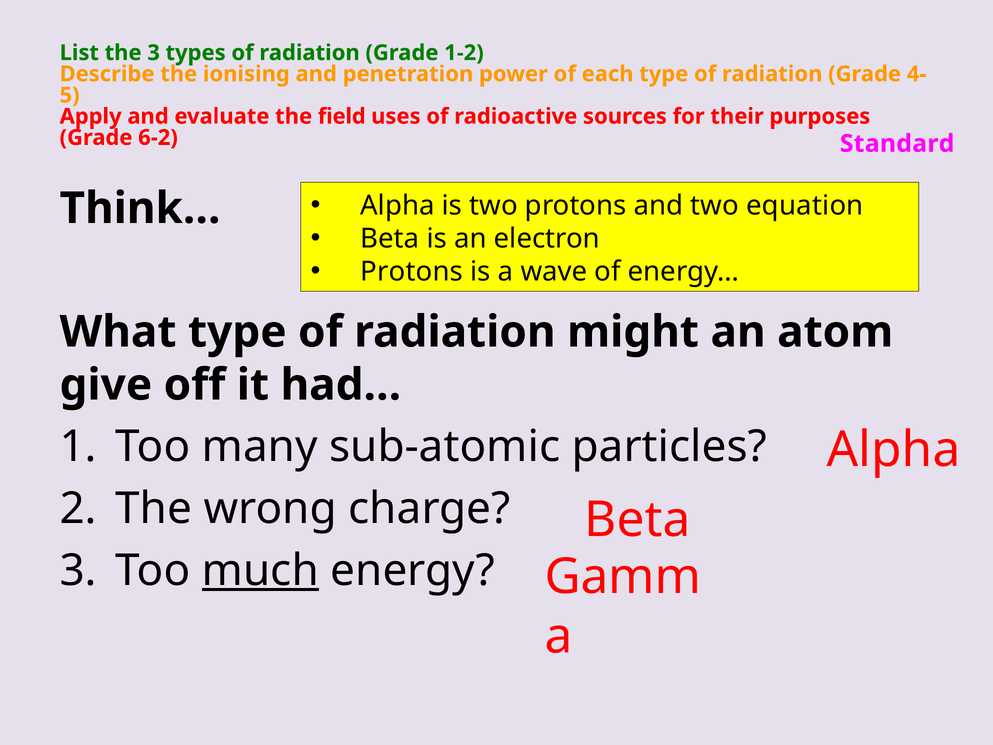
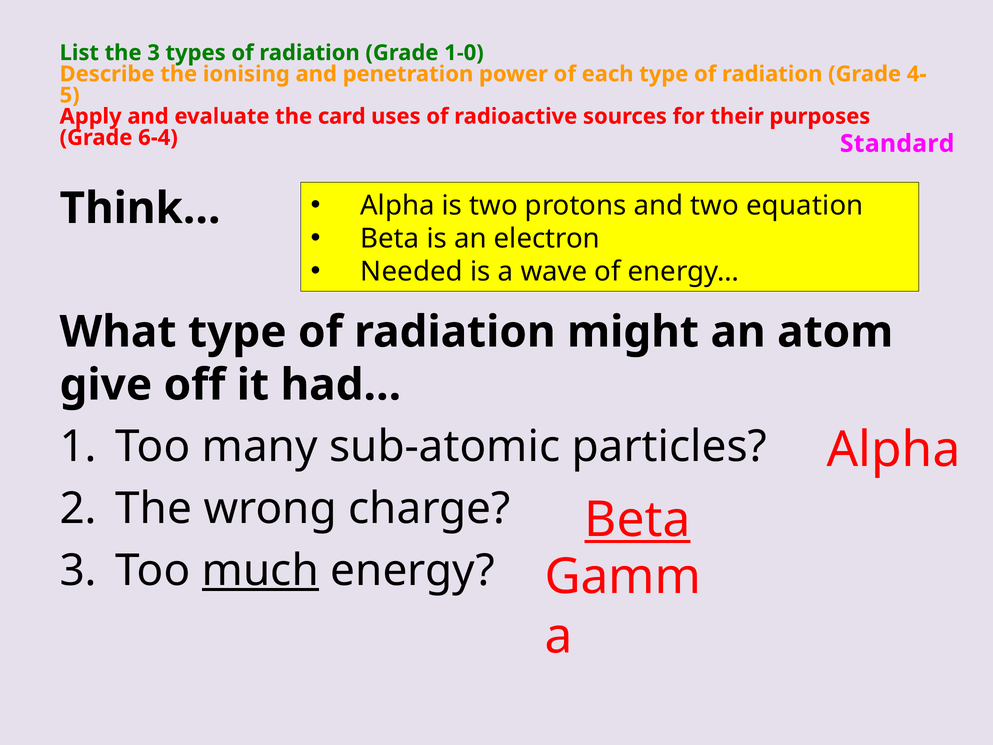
1-2: 1-2 -> 1-0
field: field -> card
6-2: 6-2 -> 6-4
Protons at (412, 272): Protons -> Needed
Beta at (637, 520) underline: none -> present
